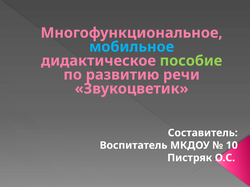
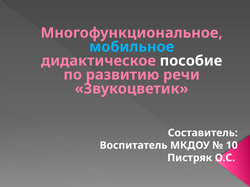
пособие colour: light green -> white
